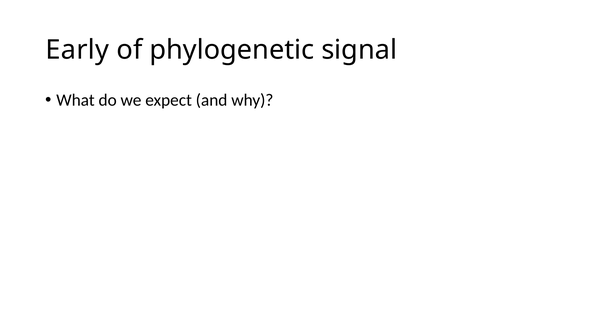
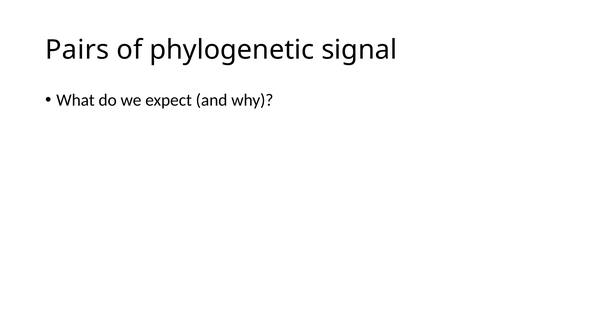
Early: Early -> Pairs
